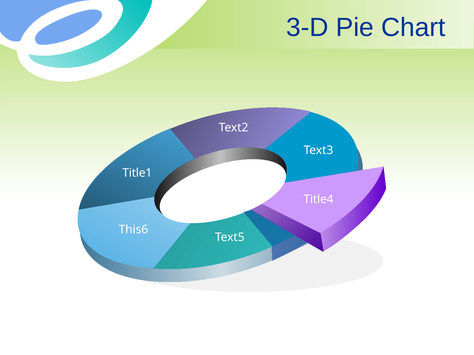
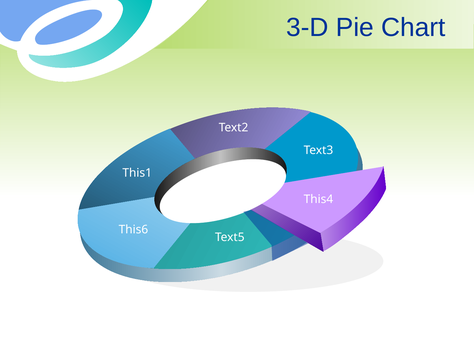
Title1: Title1 -> This1
Title4: Title4 -> This4
